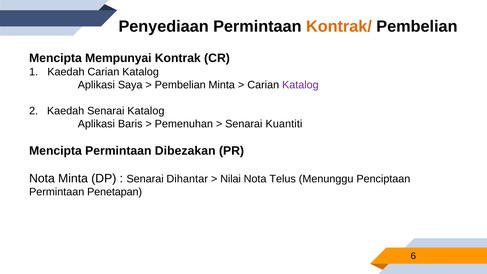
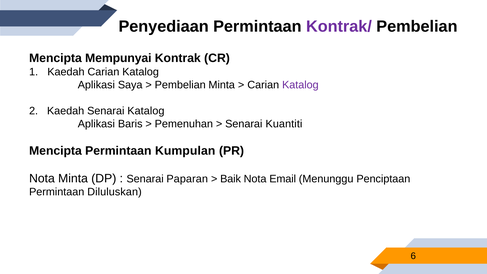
Kontrak/ colour: orange -> purple
Dibezakan: Dibezakan -> Kumpulan
Dihantar: Dihantar -> Paparan
Nilai: Nilai -> Baik
Telus: Telus -> Email
Penetapan: Penetapan -> Diluluskan
